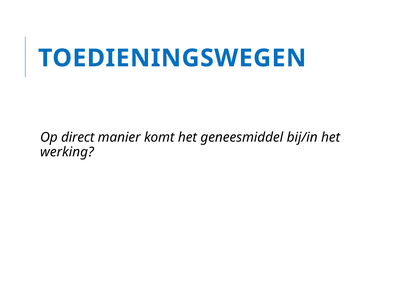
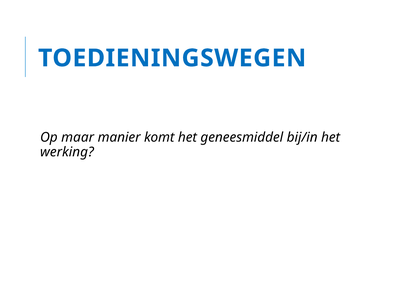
direct: direct -> maar
